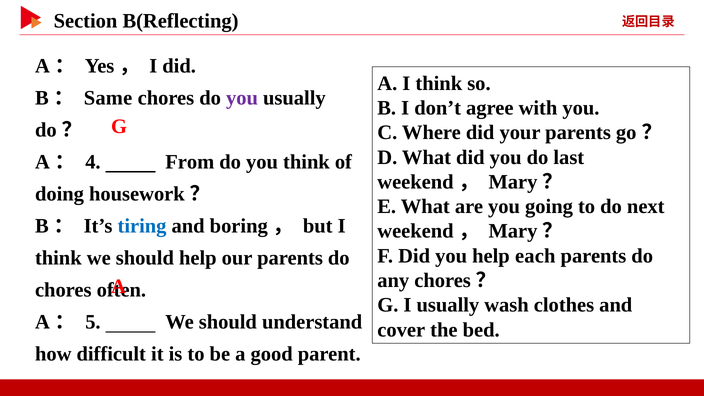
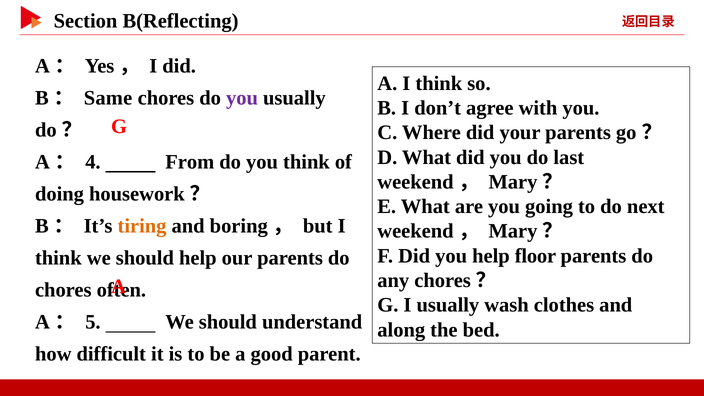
tiring colour: blue -> orange
each: each -> floor
cover: cover -> along
